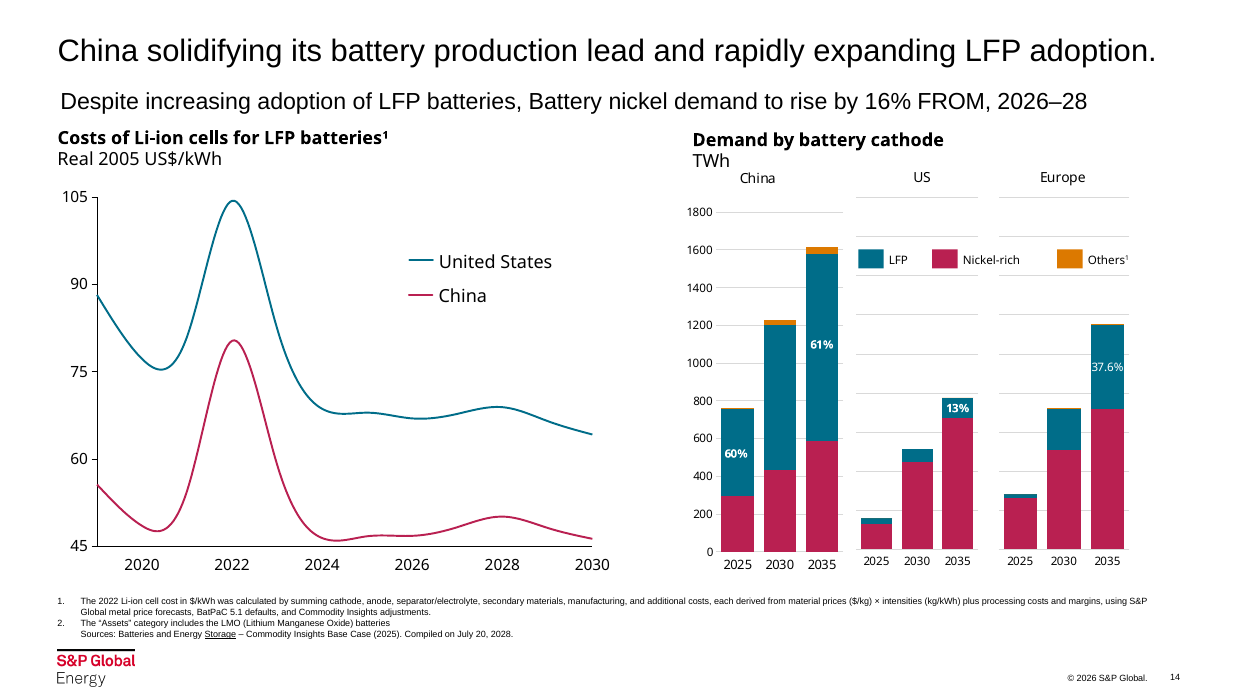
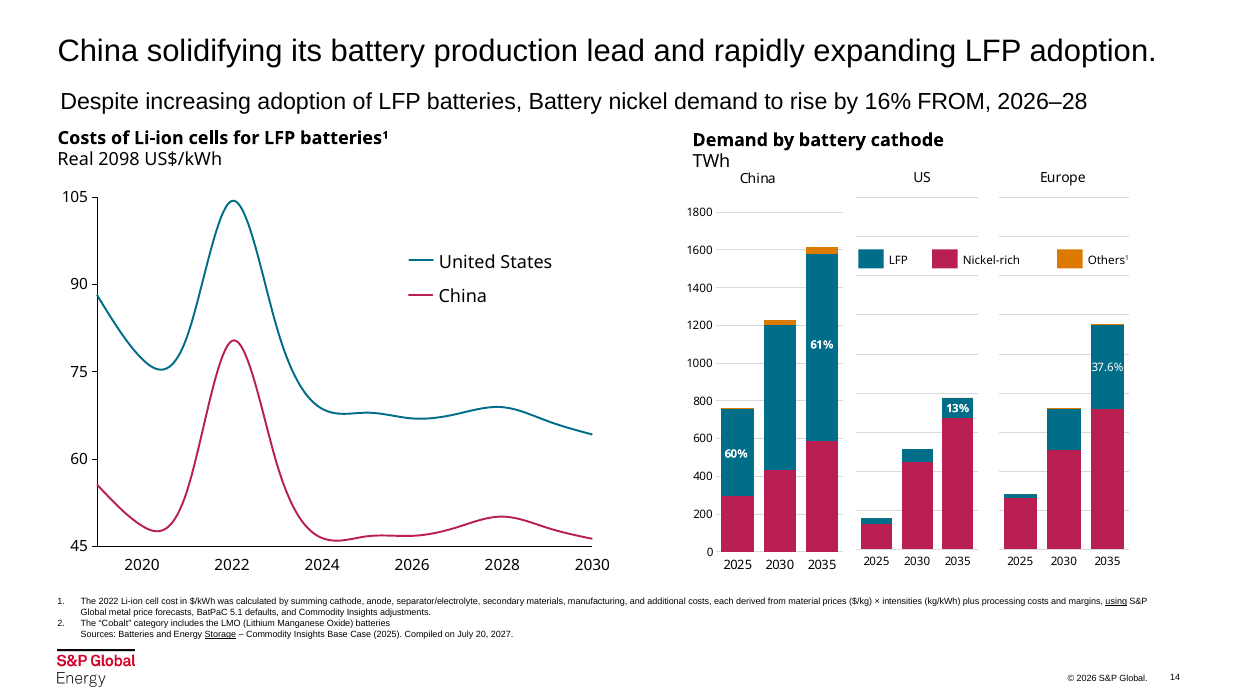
2005: 2005 -> 2098
using underline: none -> present
Assets: Assets -> Cobalt
20 2028: 2028 -> 2027
